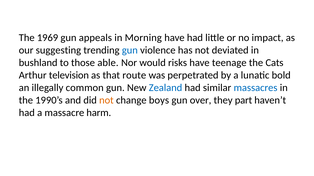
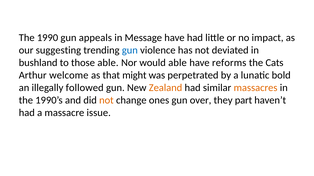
1969: 1969 -> 1990
Morning: Morning -> Message
would risks: risks -> able
teenage: teenage -> reforms
television: television -> welcome
route: route -> might
common: common -> followed
Zealand colour: blue -> orange
massacres colour: blue -> orange
boys: boys -> ones
harm: harm -> issue
